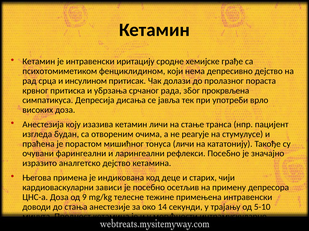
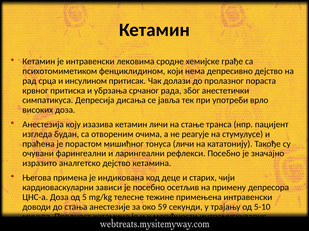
иритацију: иритацију -> лековима
прокрвљена: прокрвљена -> анестетички
9: 9 -> 5
14: 14 -> 59
